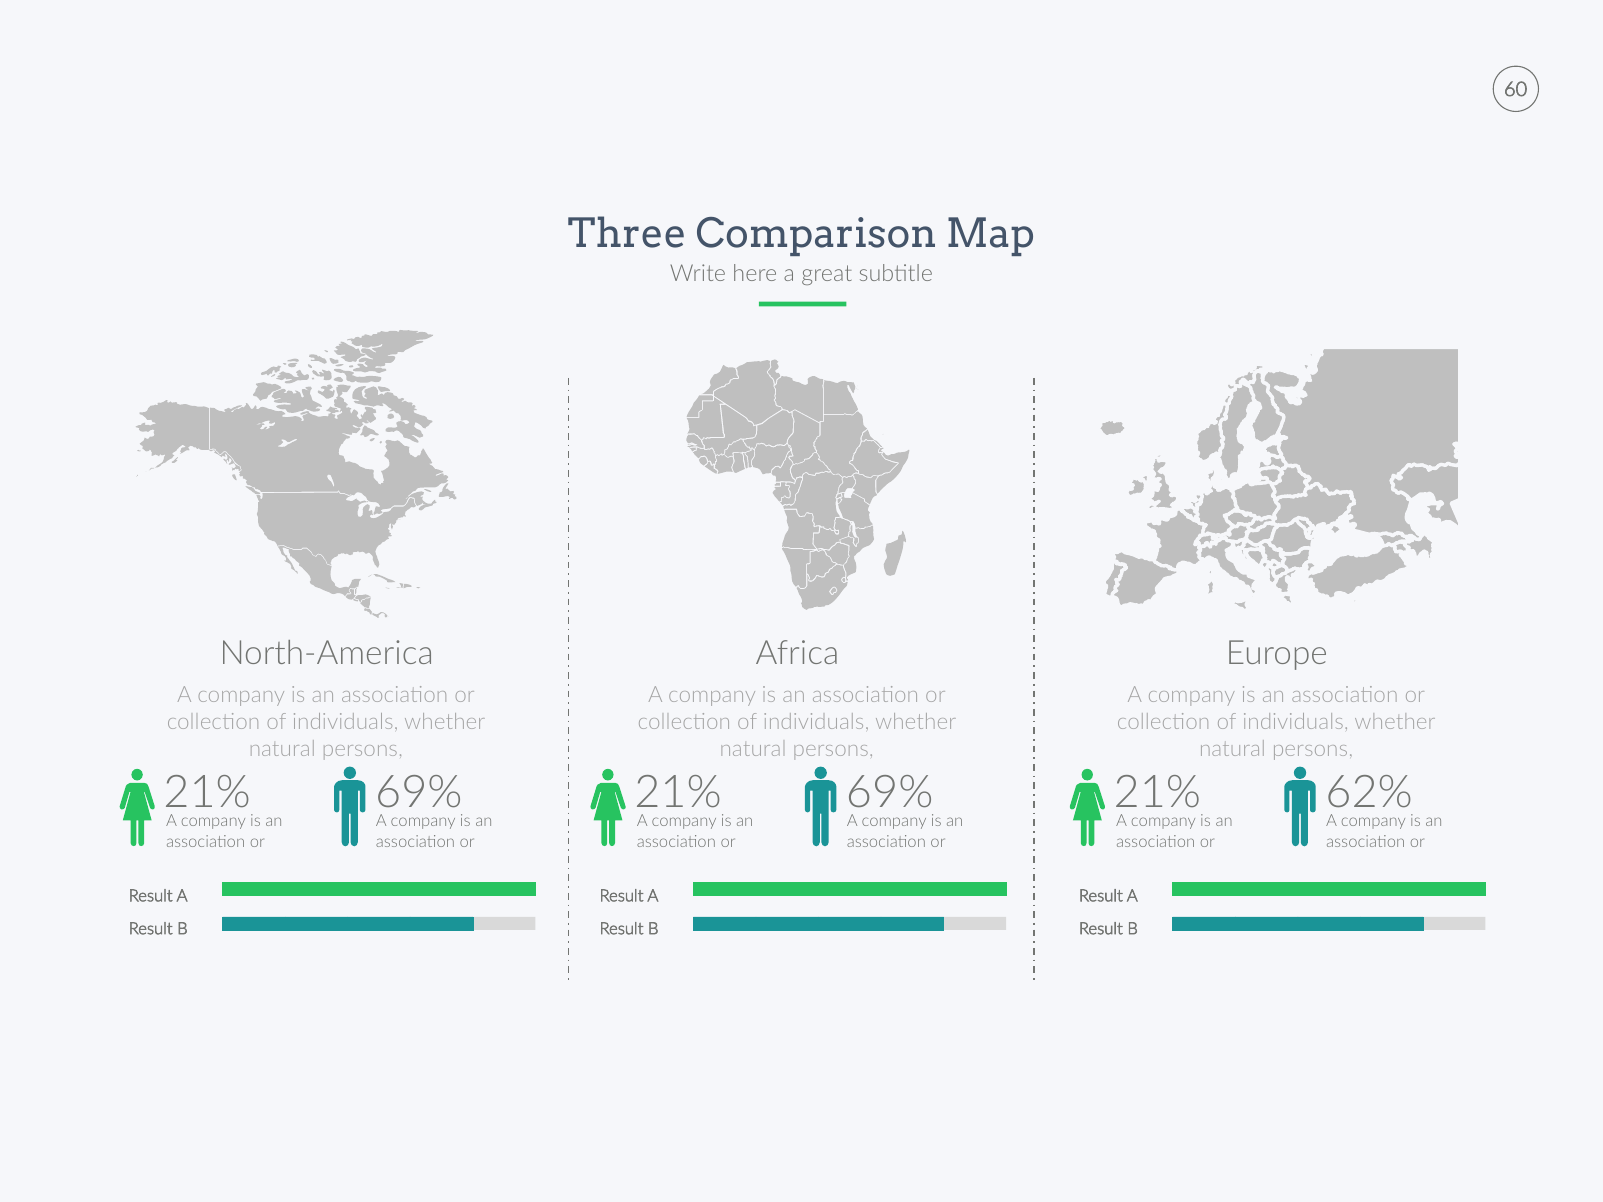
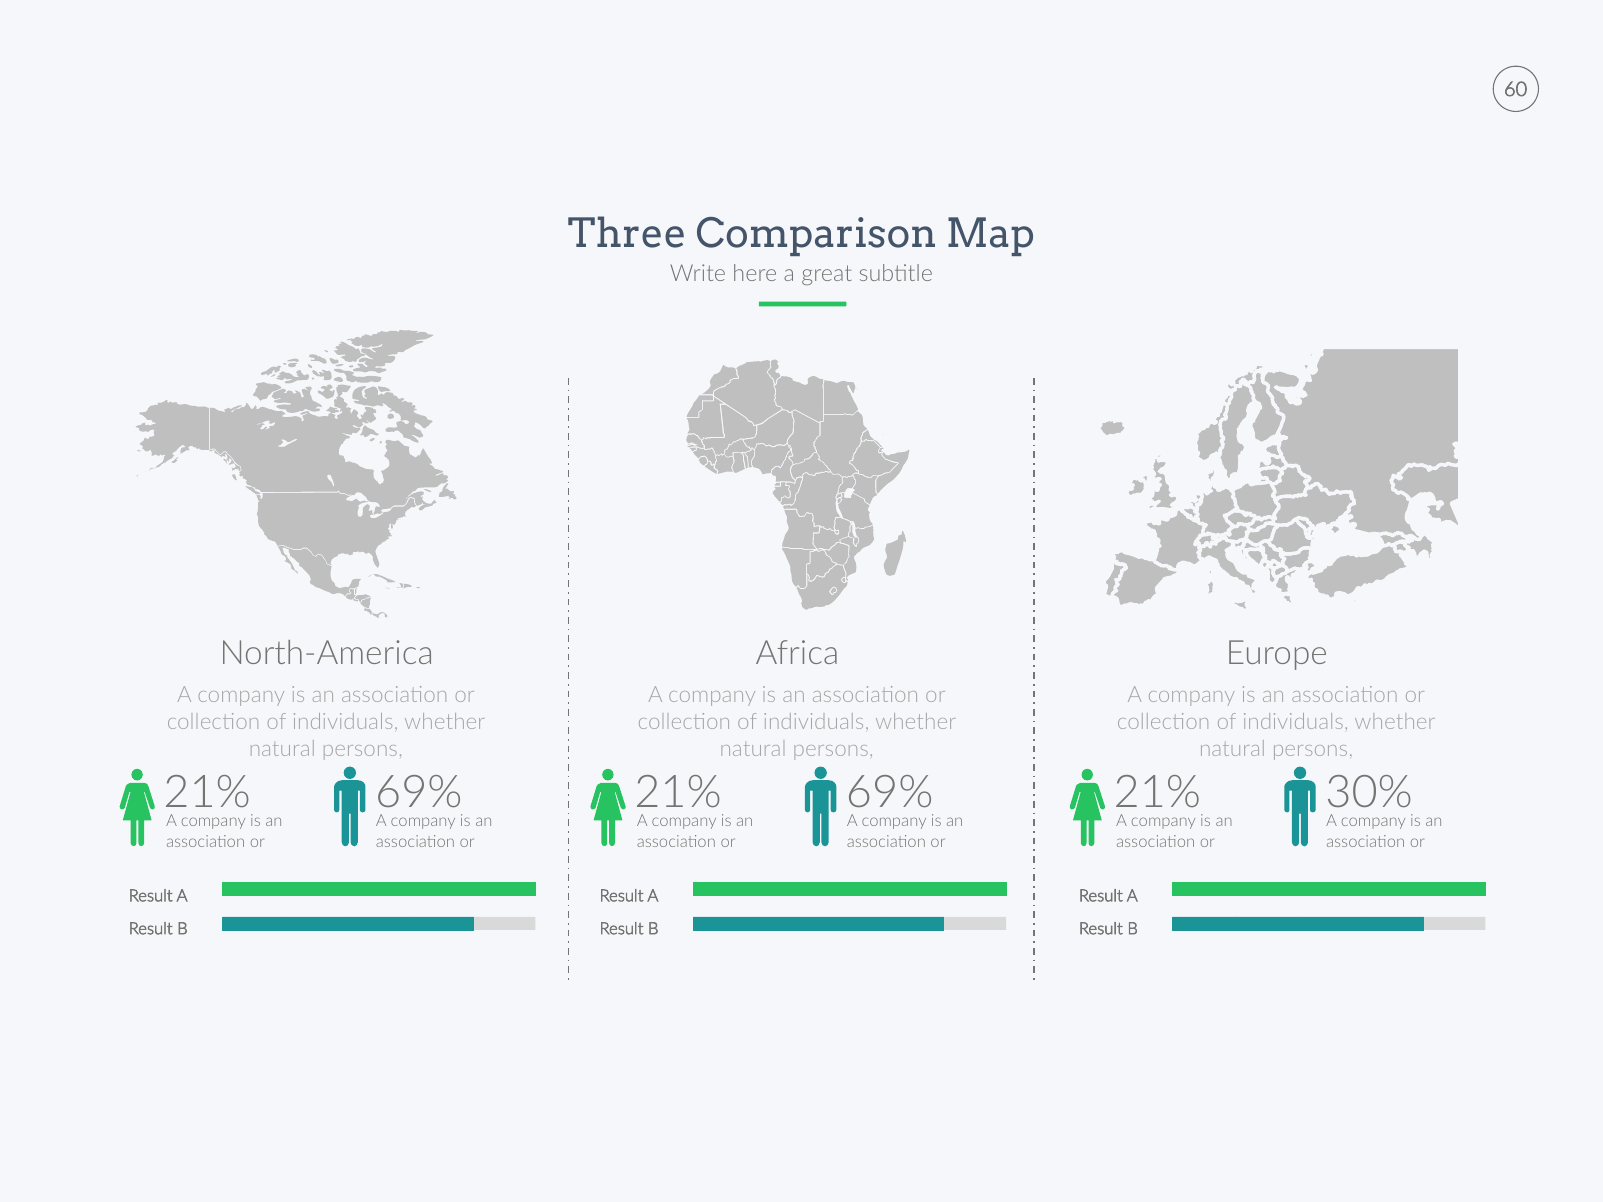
62%: 62% -> 30%
